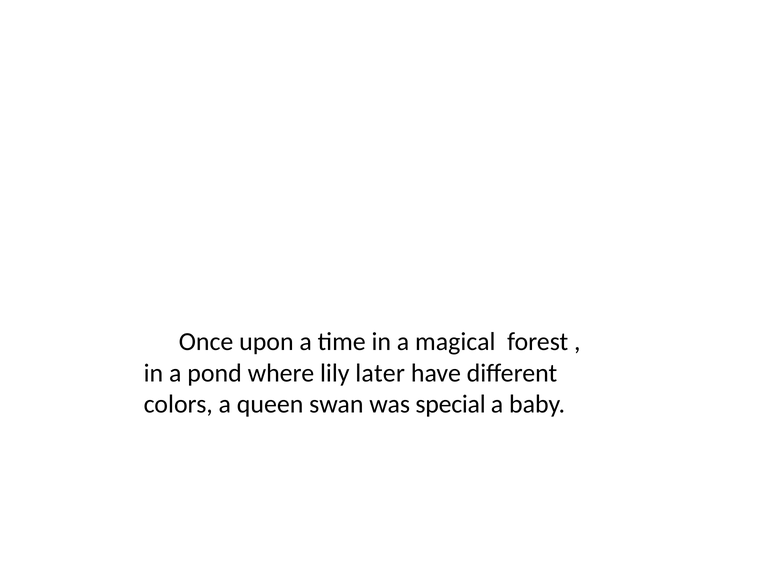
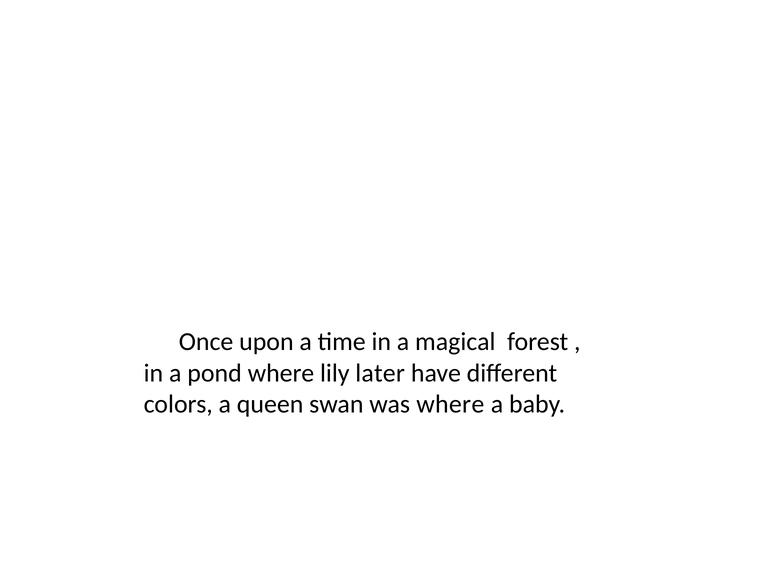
was special: special -> where
